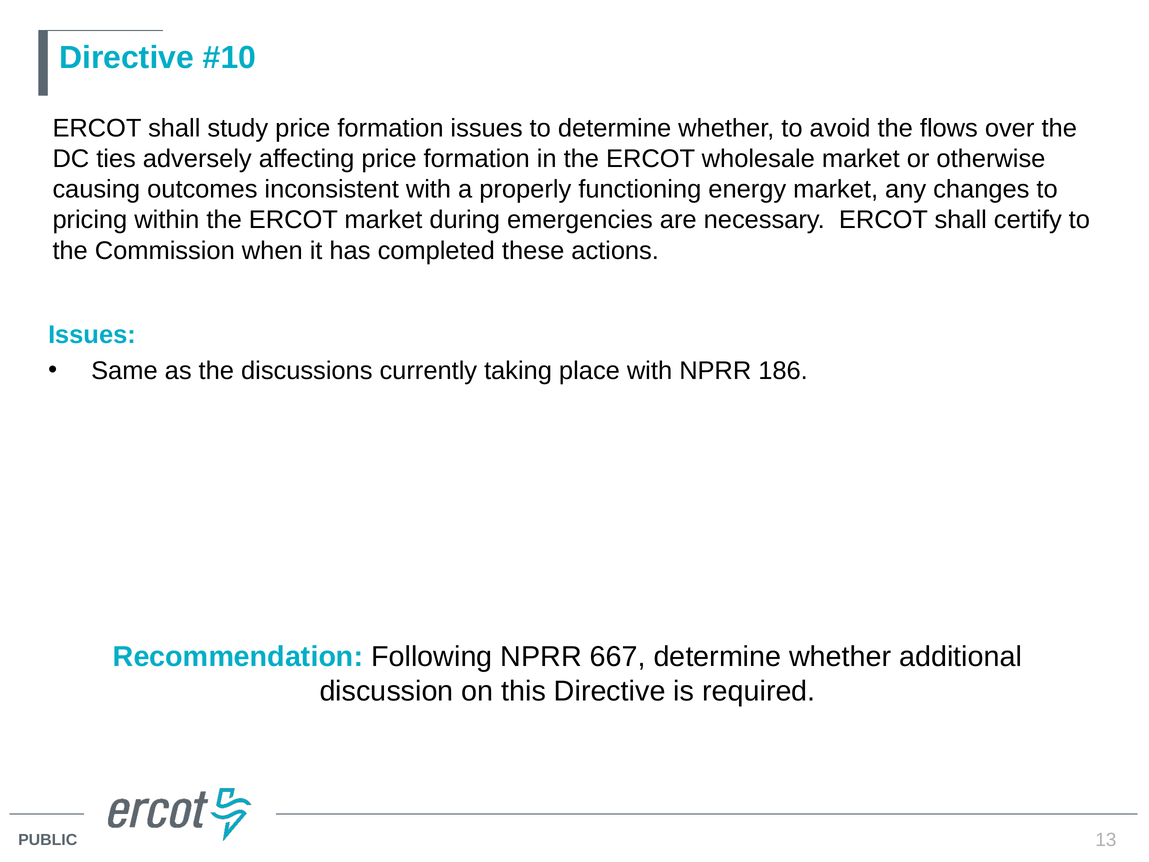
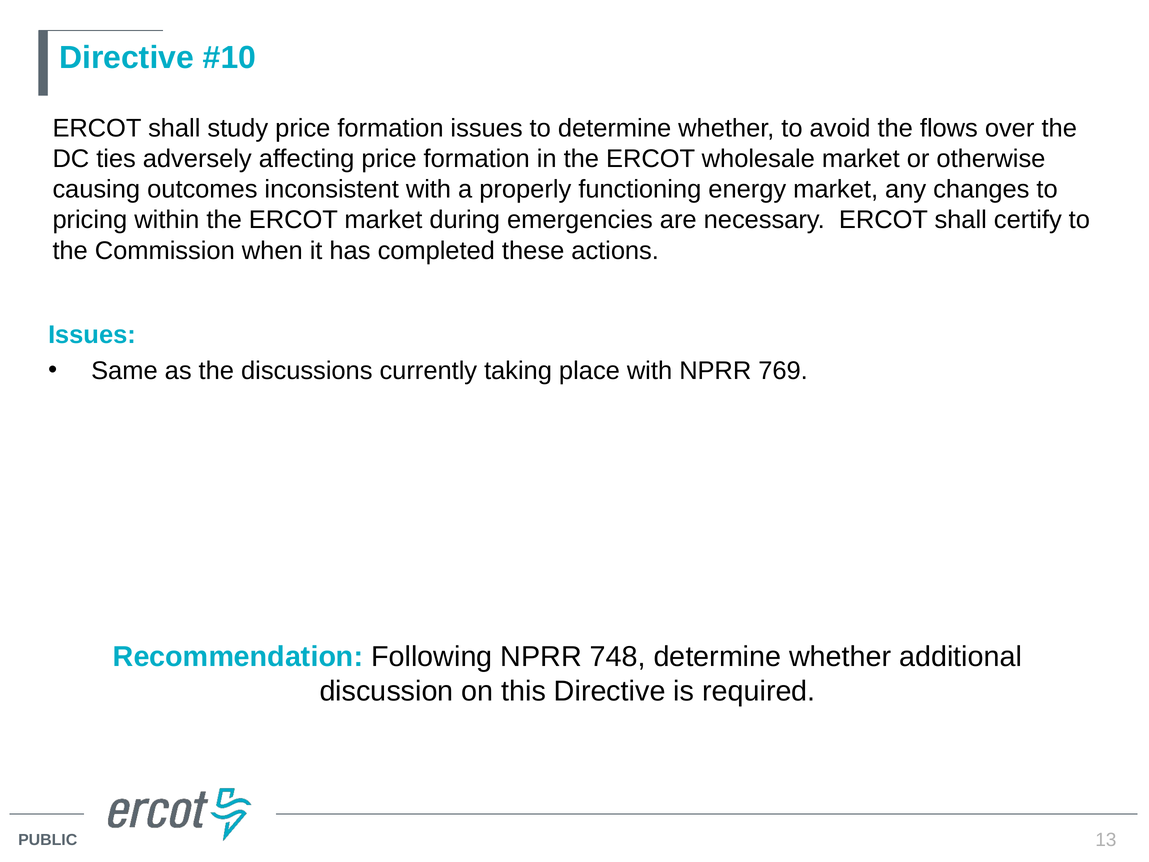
186: 186 -> 769
667: 667 -> 748
